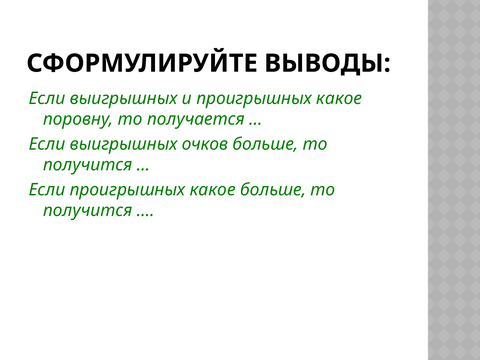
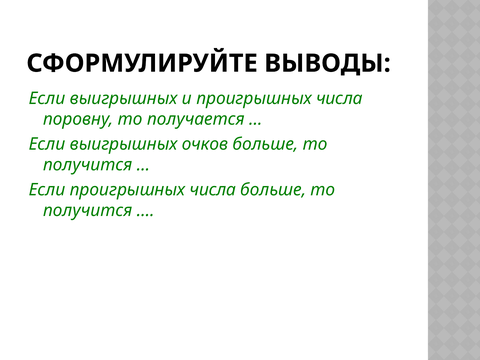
и проигрышных какое: какое -> числа
Если проигрышных какое: какое -> числа
